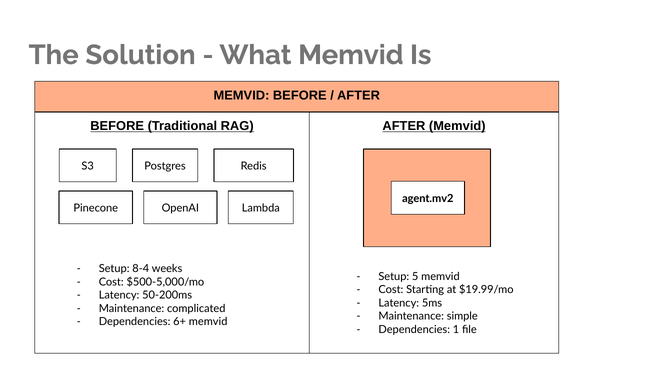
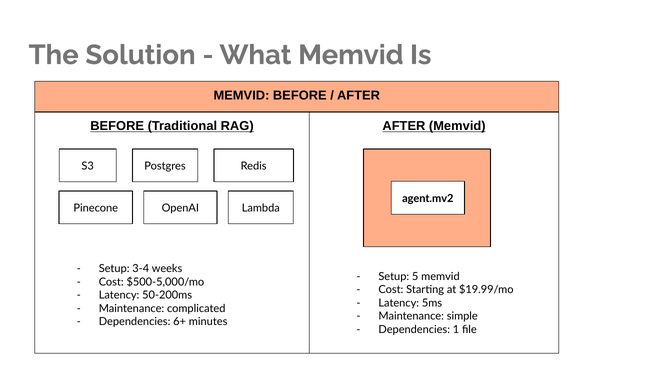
8-4: 8-4 -> 3-4
6+ memvid: memvid -> minutes
